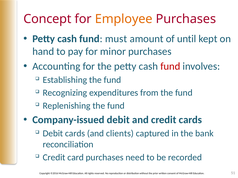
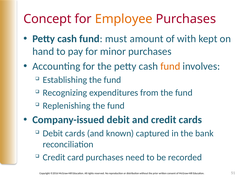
until: until -> with
fund at (170, 66) colour: red -> orange
clients: clients -> known
